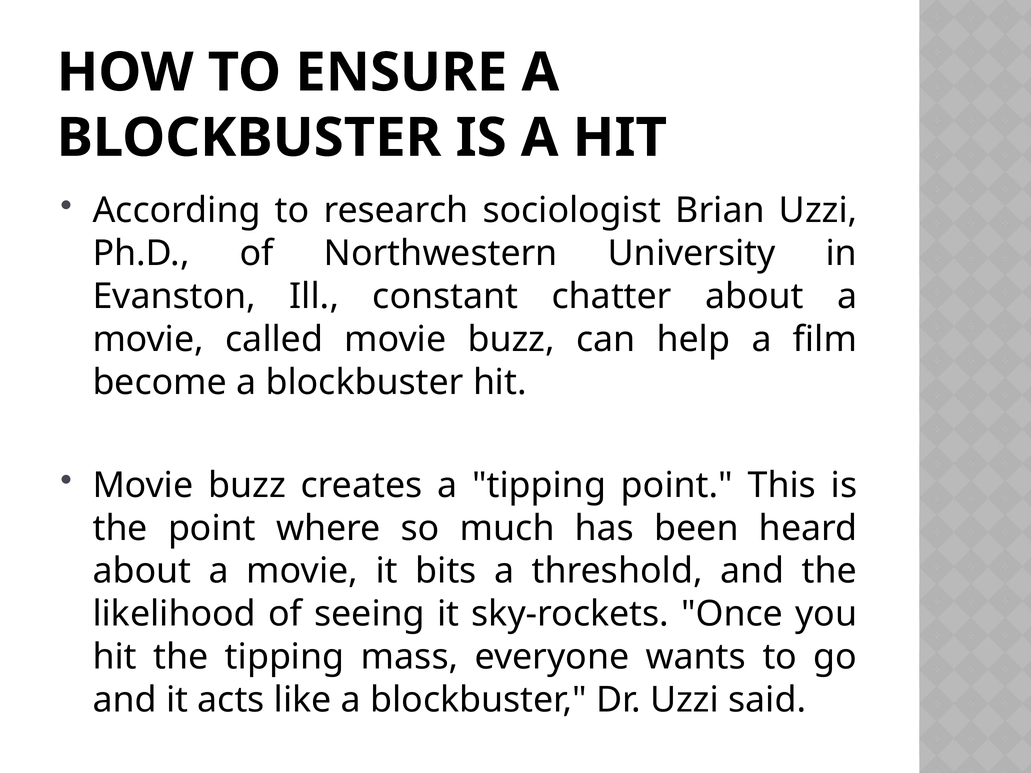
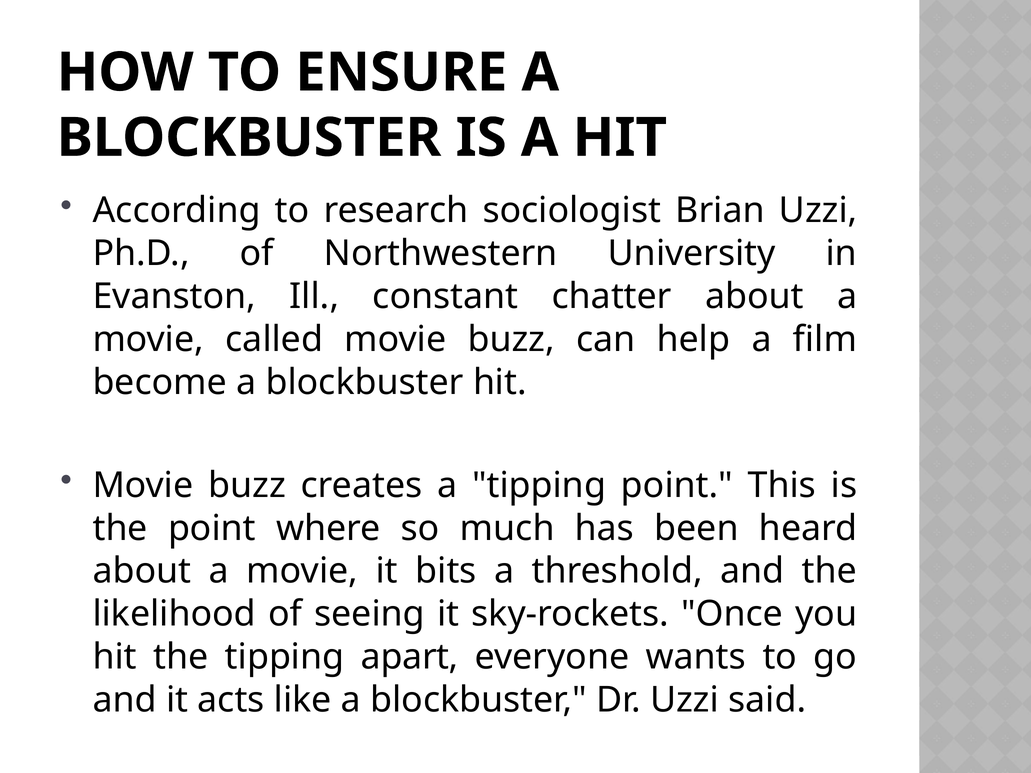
mass: mass -> apart
